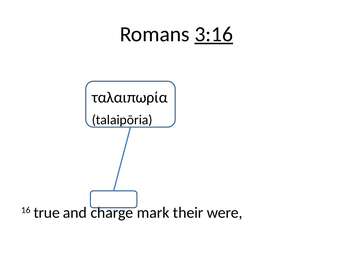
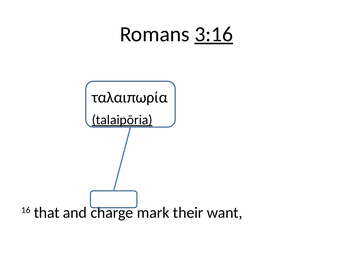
talaipōria underline: none -> present
true: true -> that
were: were -> want
